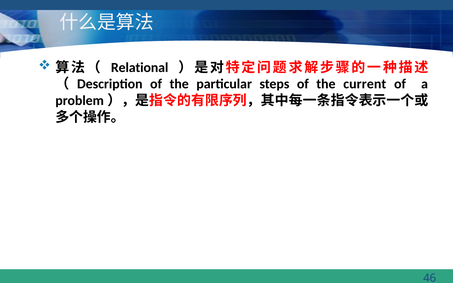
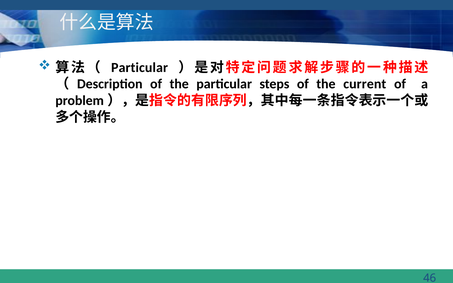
Relational at (140, 67): Relational -> Particular
